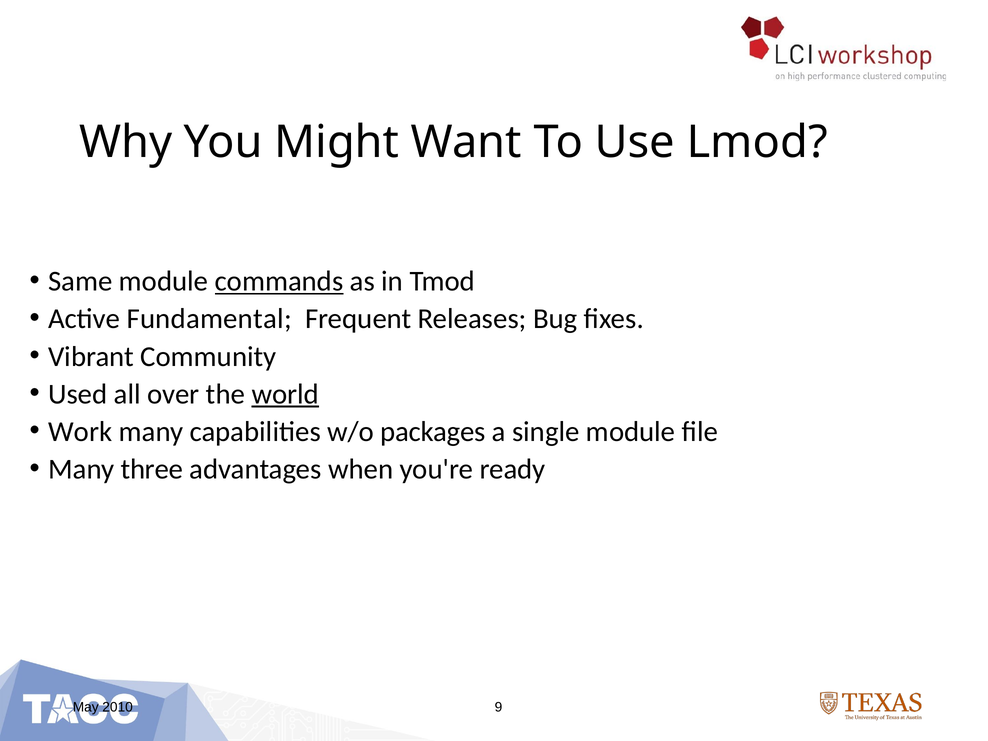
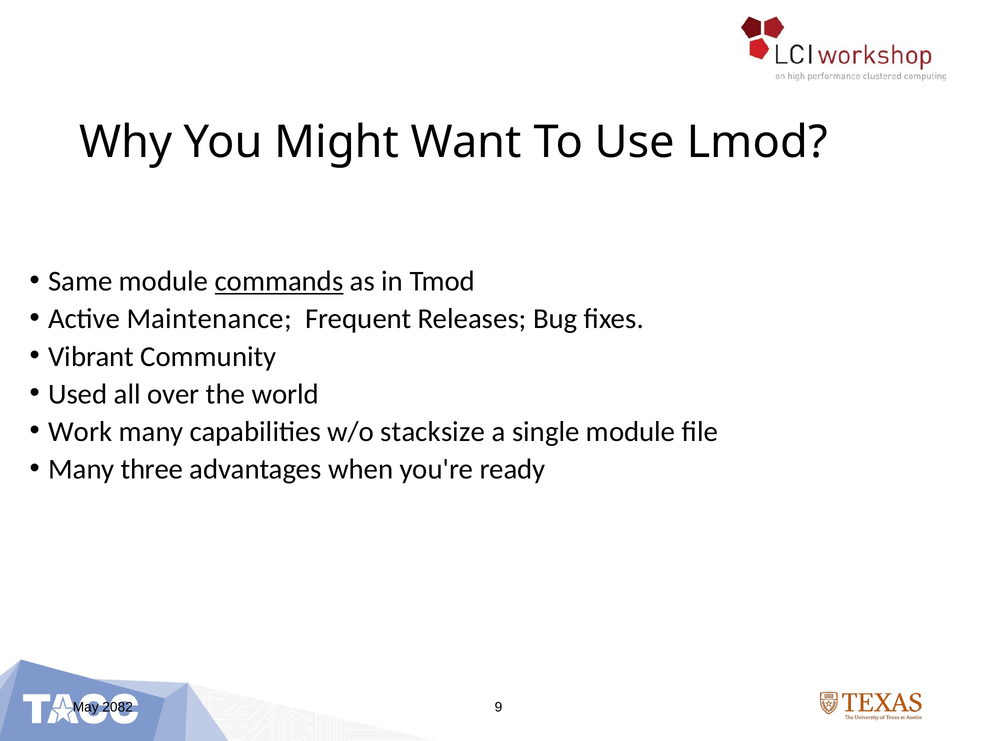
Fundamental: Fundamental -> Maintenance
world underline: present -> none
packages: packages -> stacksize
2010: 2010 -> 2082
